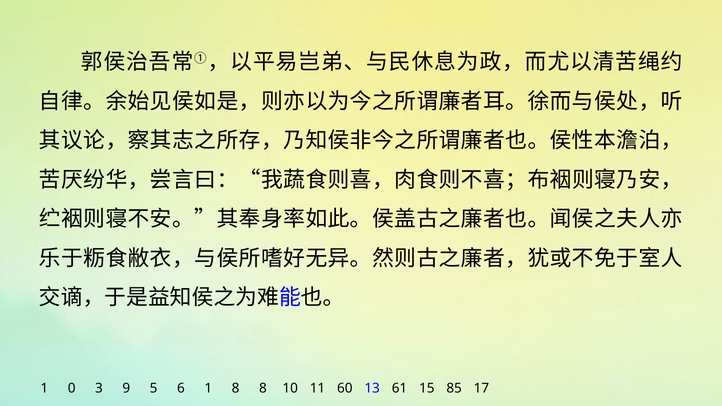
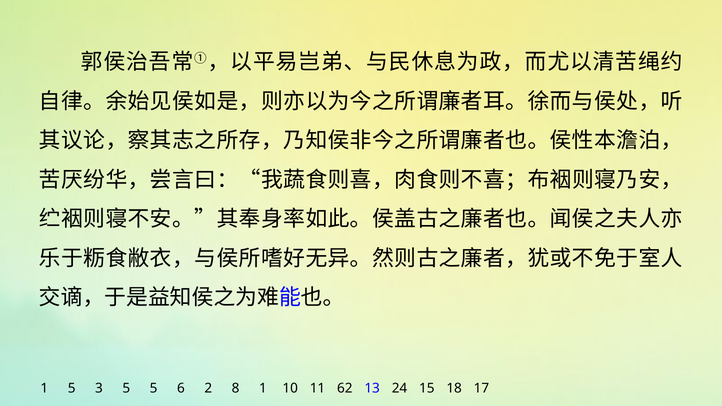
1 0: 0 -> 5
3 9: 9 -> 5
6 1: 1 -> 2
8 8: 8 -> 1
60: 60 -> 62
61: 61 -> 24
85: 85 -> 18
